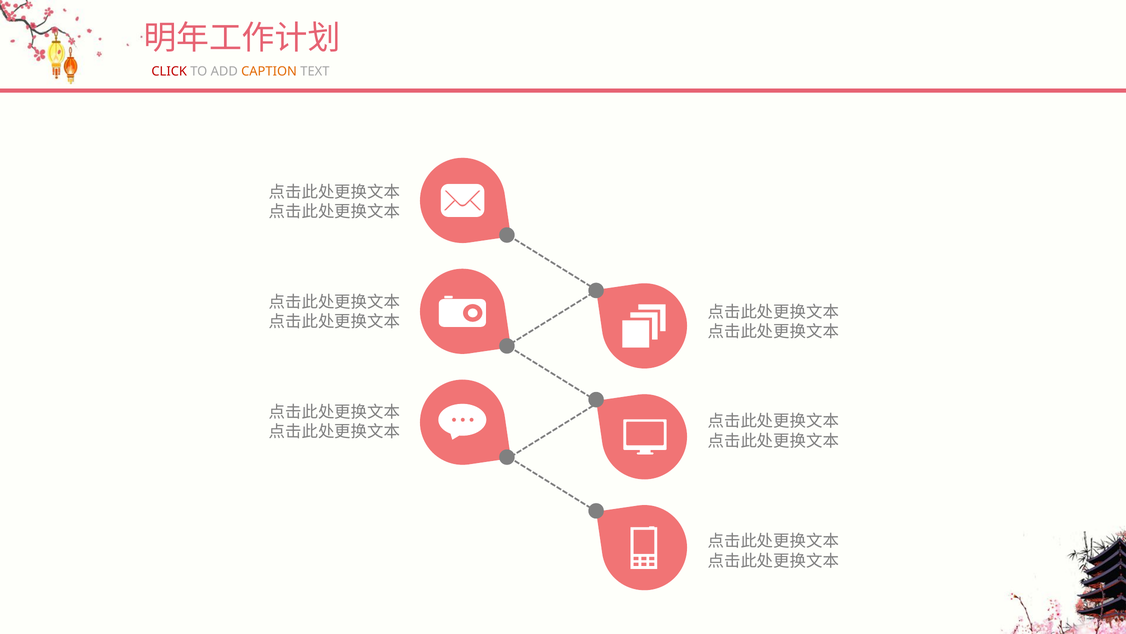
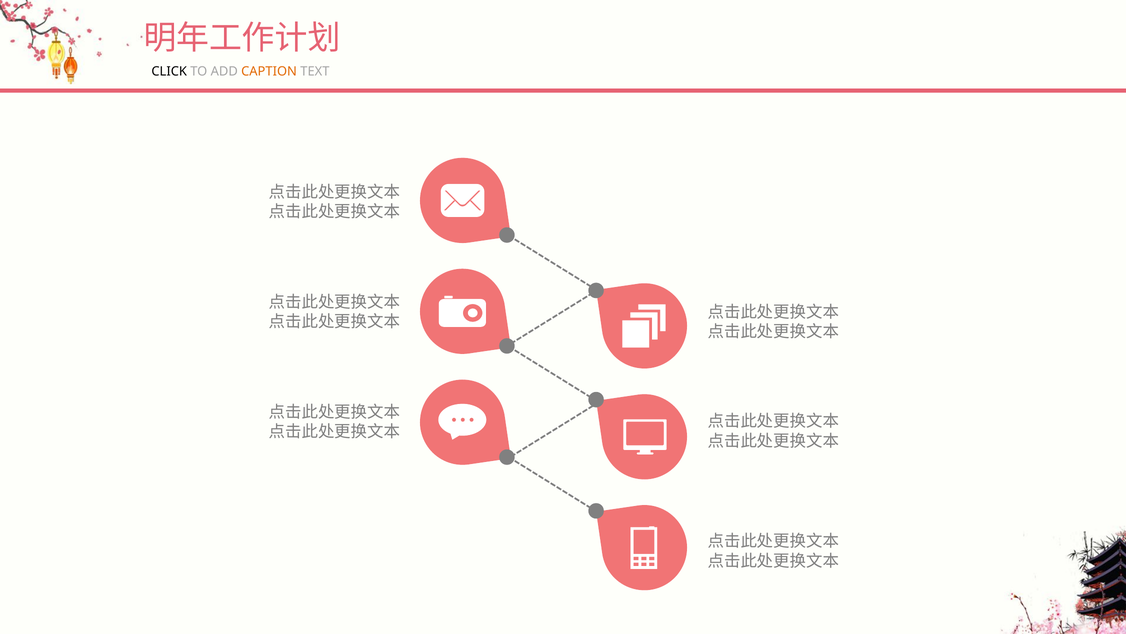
CLICK colour: red -> black
